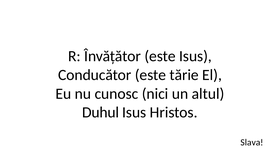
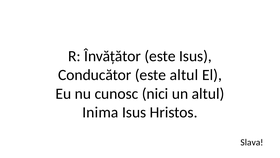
este tărie: tărie -> altul
Duhul: Duhul -> Inima
